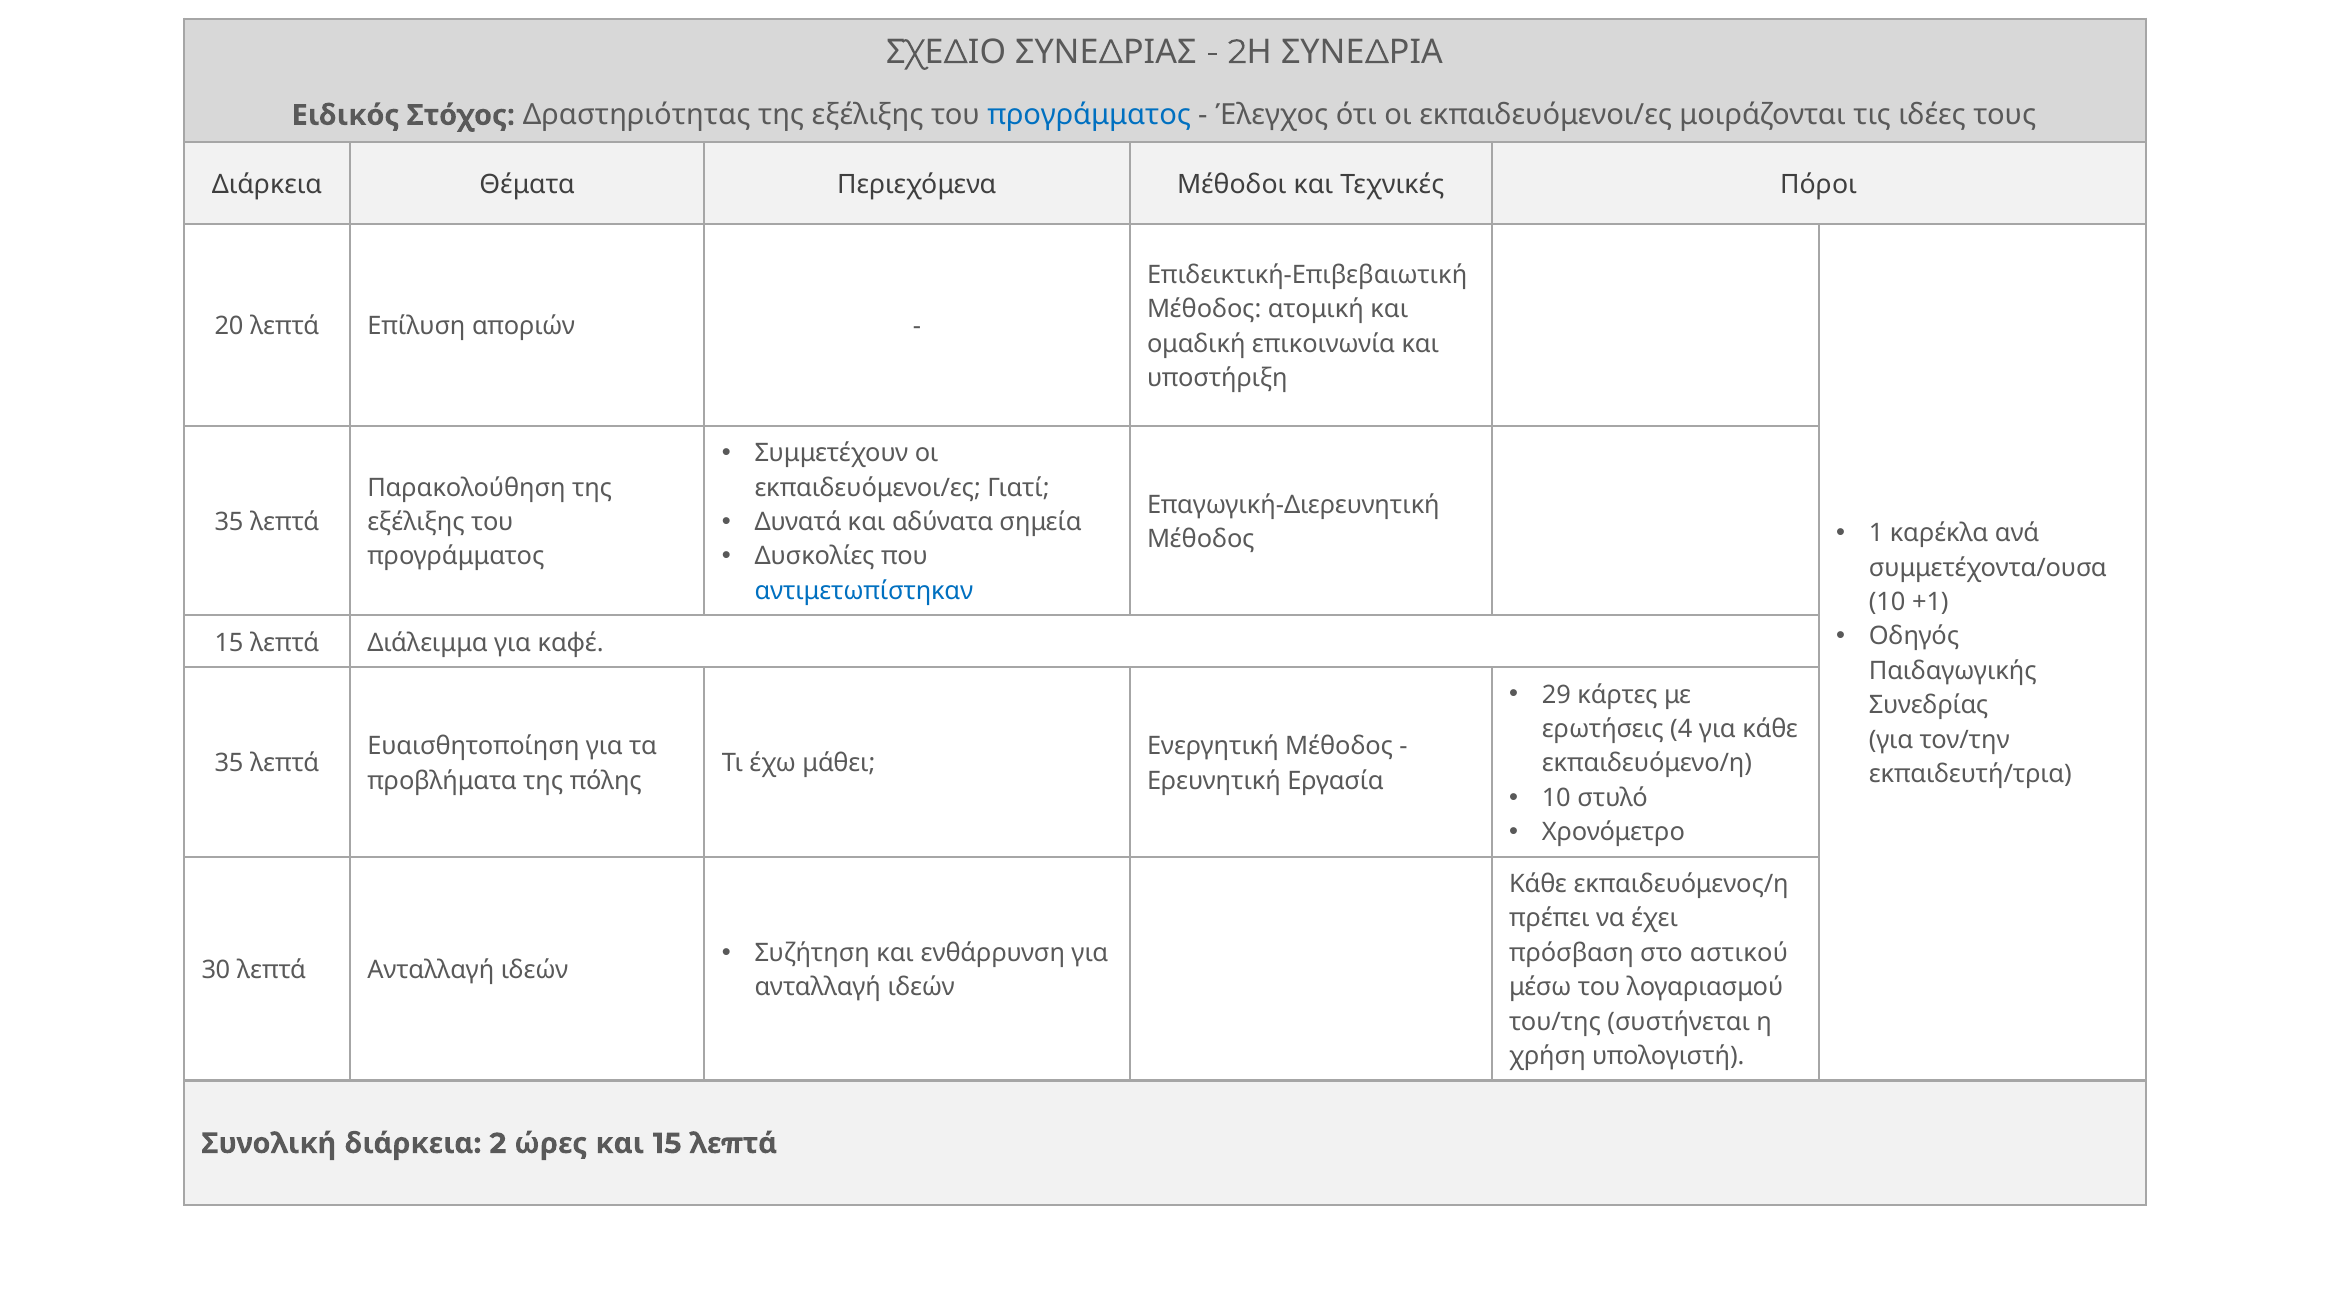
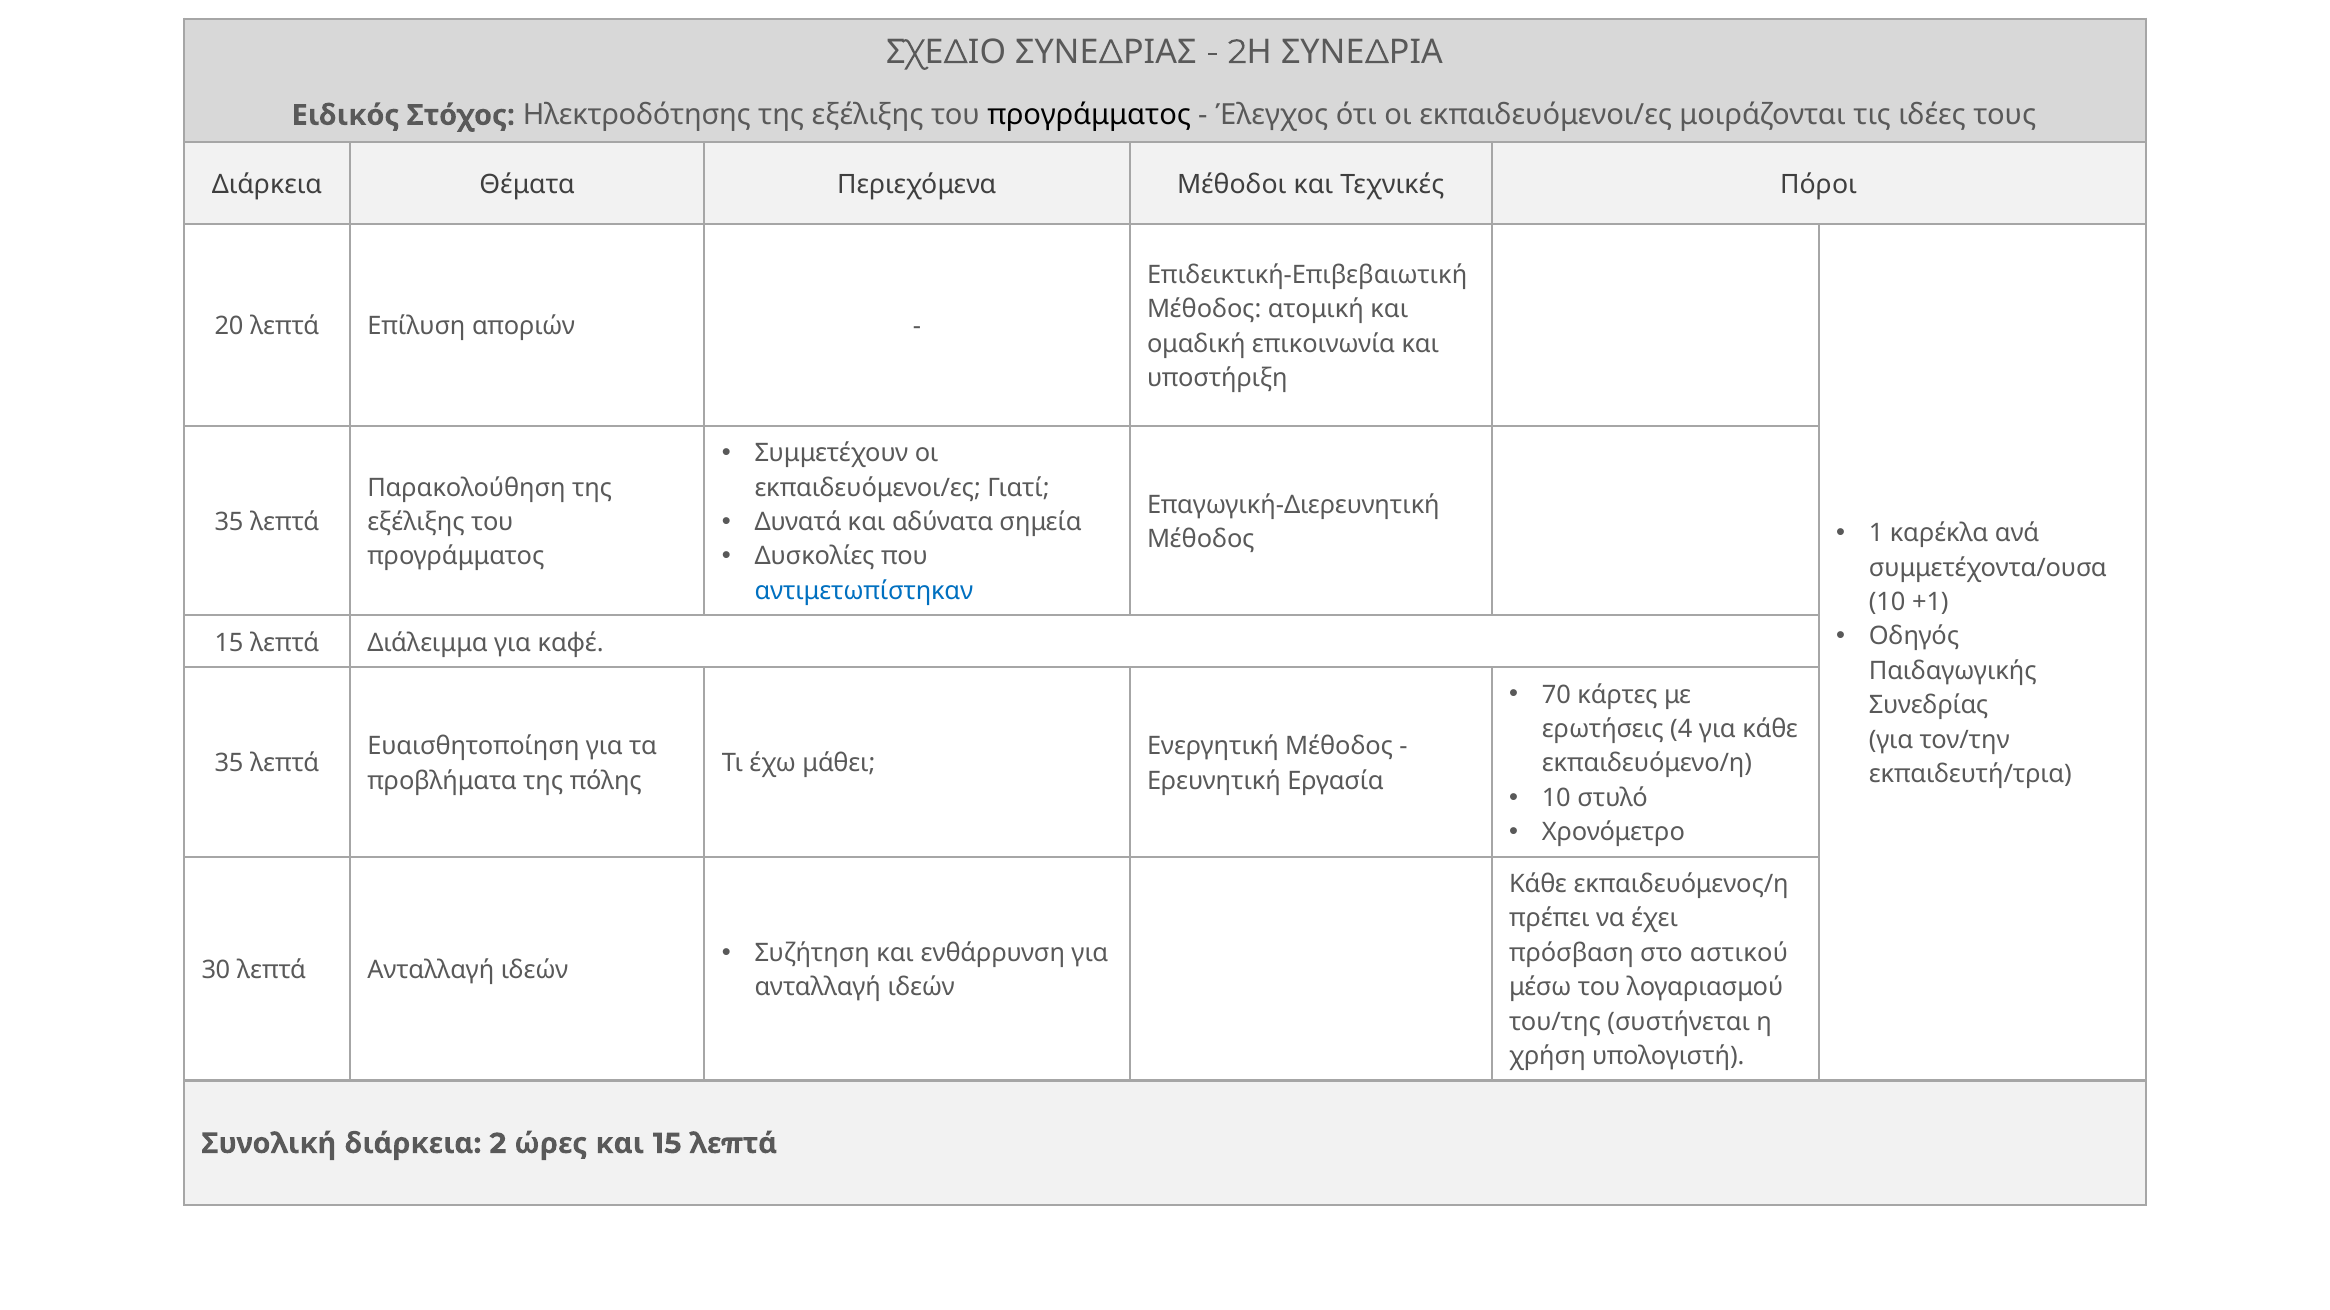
Δραστηριότητας: Δραστηριότητας -> Ηλεκτροδότησης
προγράμματος at (1089, 115) colour: blue -> black
29: 29 -> 70
